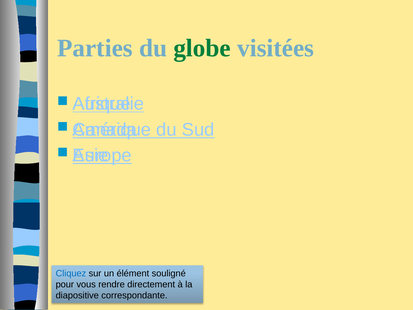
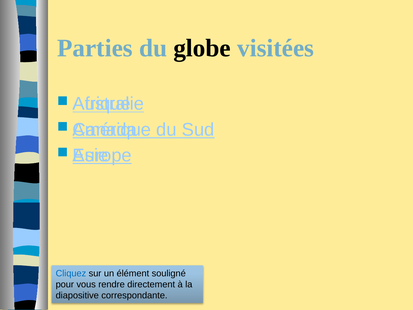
globe colour: green -> black
